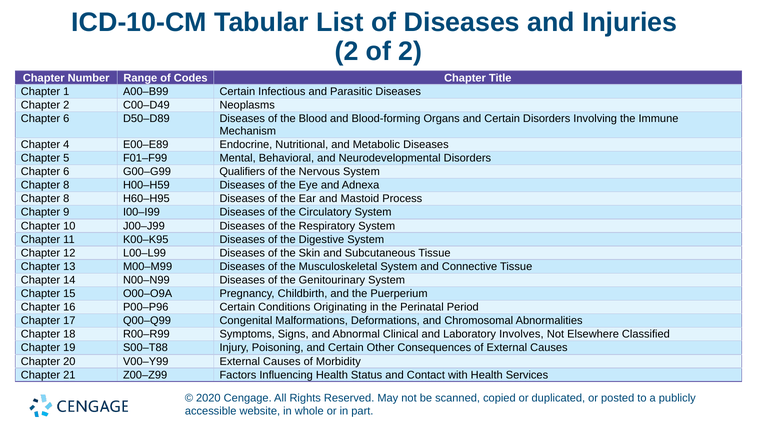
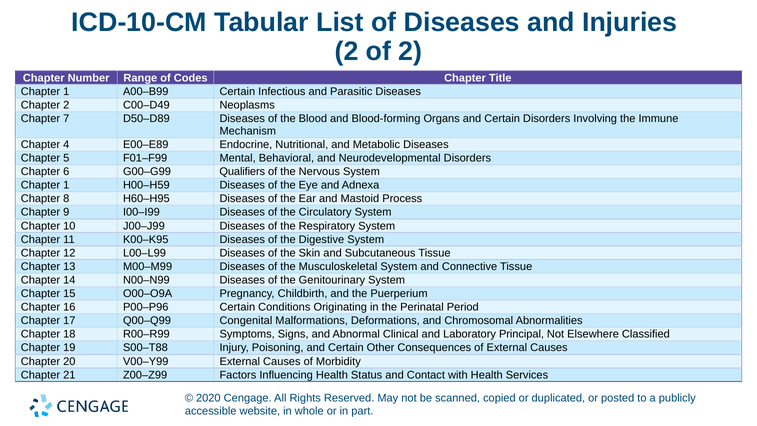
6 at (66, 119): 6 -> 7
8 at (66, 185): 8 -> 1
Involves: Involves -> Principal
